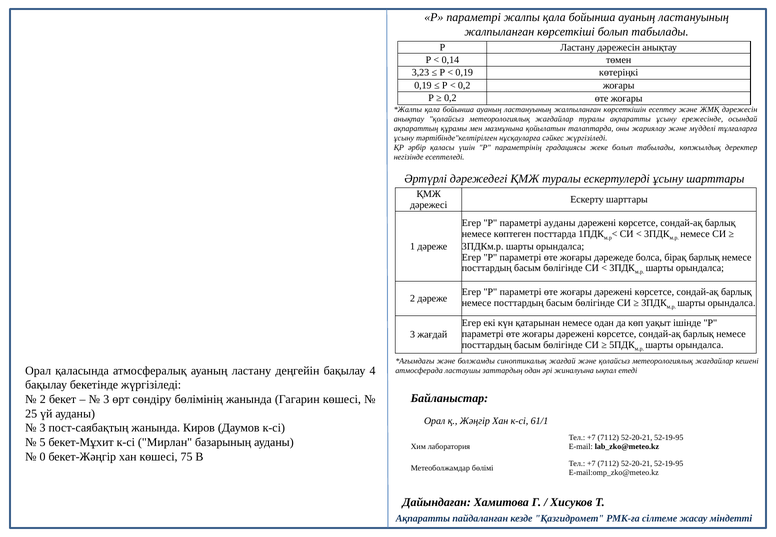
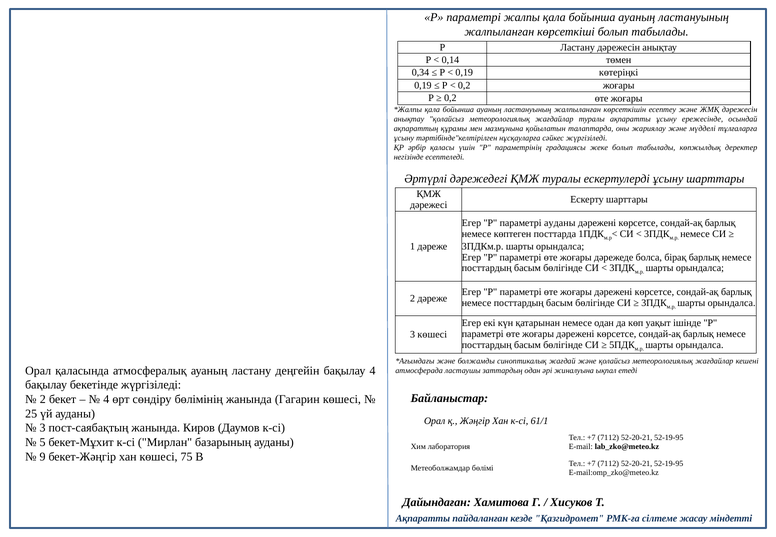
3,23: 3,23 -> 0,34
3 жағдай: жағдай -> көшесі
3 at (106, 400): 3 -> 4
0: 0 -> 9
